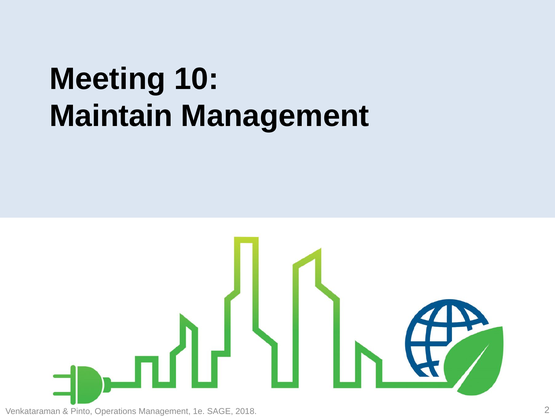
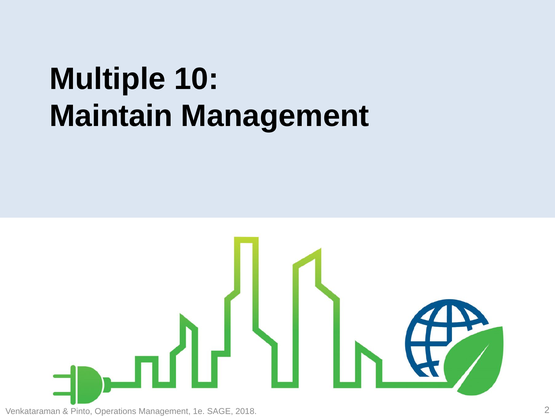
Meeting: Meeting -> Multiple
